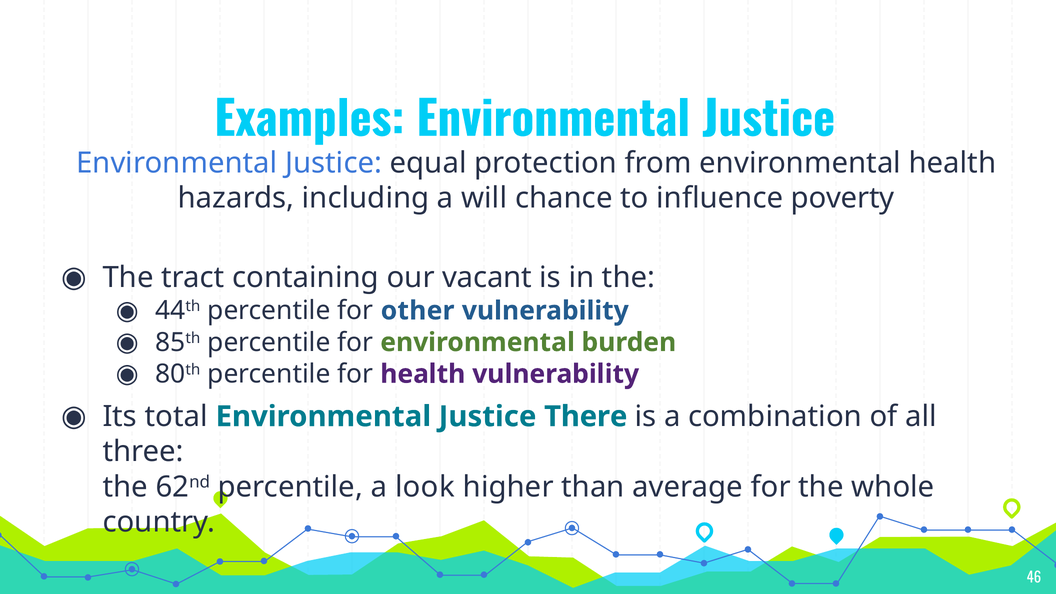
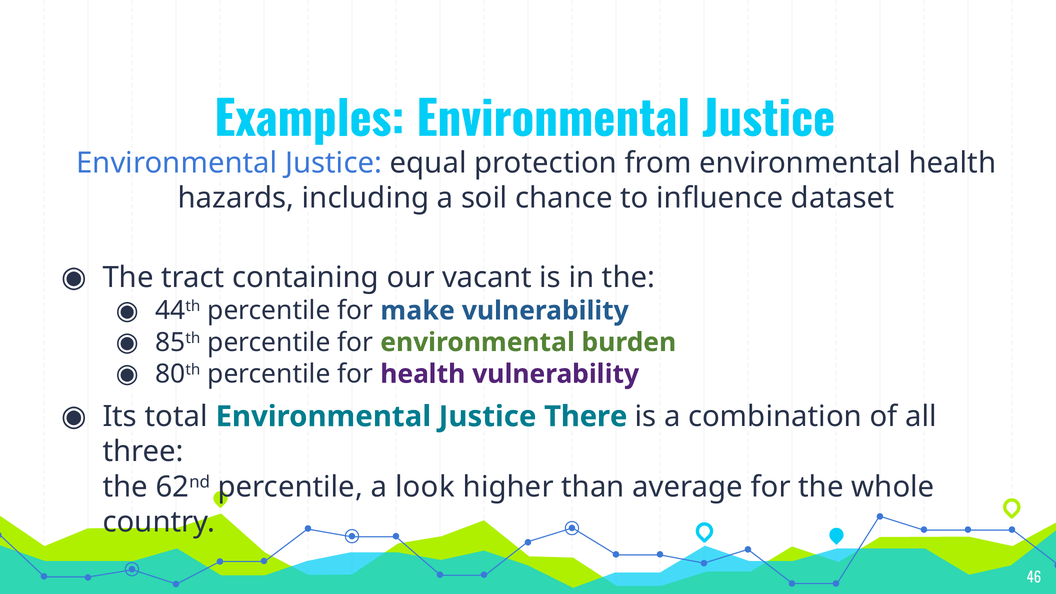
will: will -> soil
poverty: poverty -> dataset
other: other -> make
